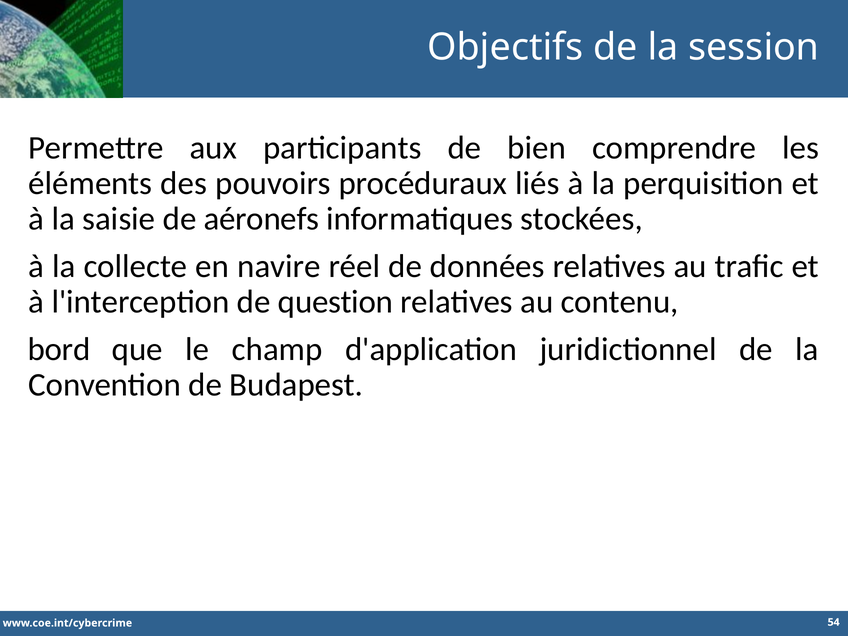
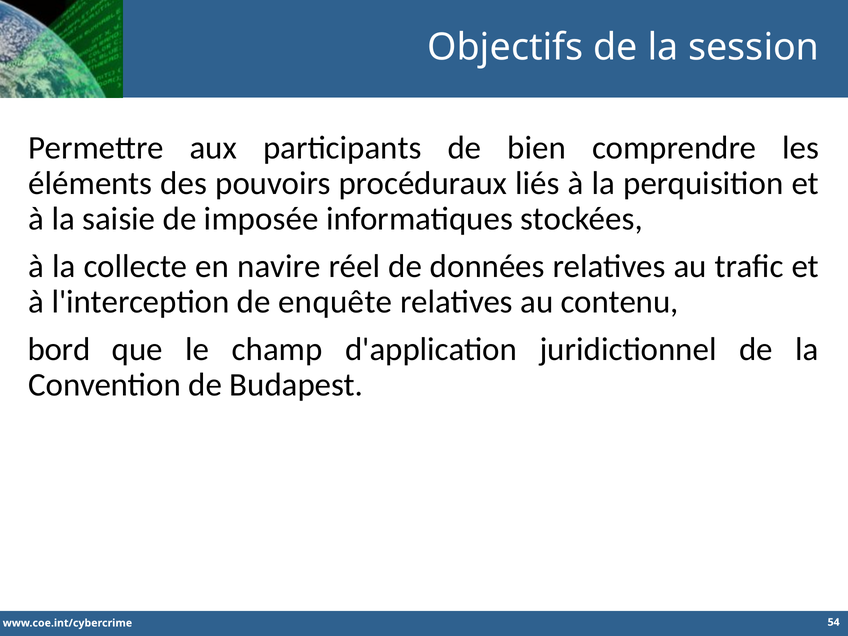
aéronefs: aéronefs -> imposée
question: question -> enquête
